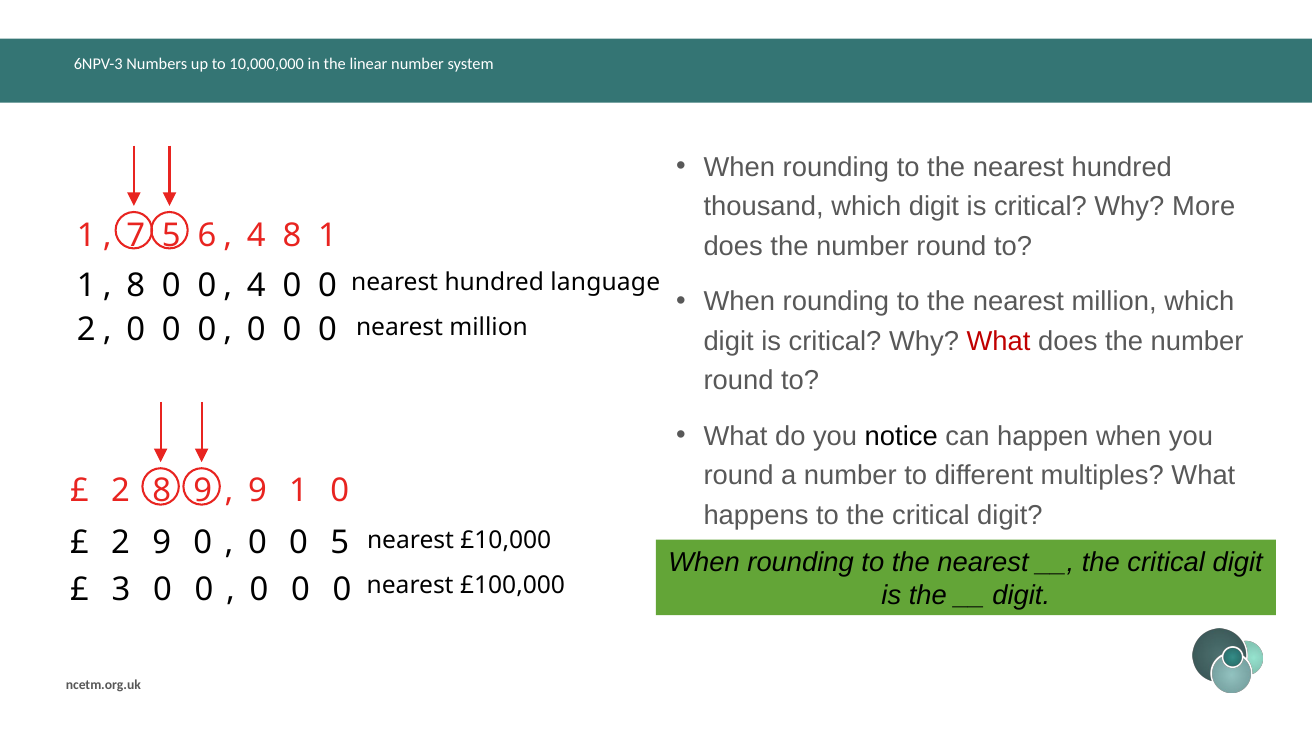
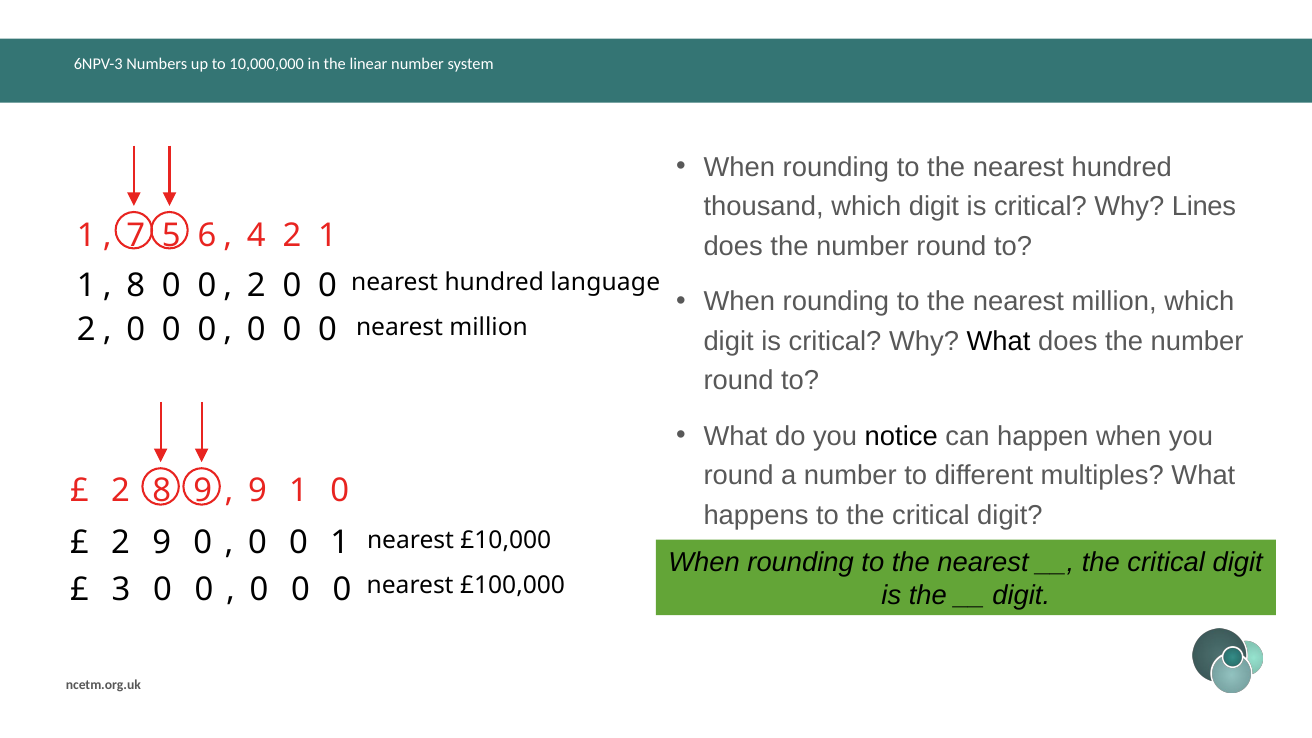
More: More -> Lines
4 8: 8 -> 2
8 0 0 4: 4 -> 2
What at (999, 341) colour: red -> black
0 5: 5 -> 1
